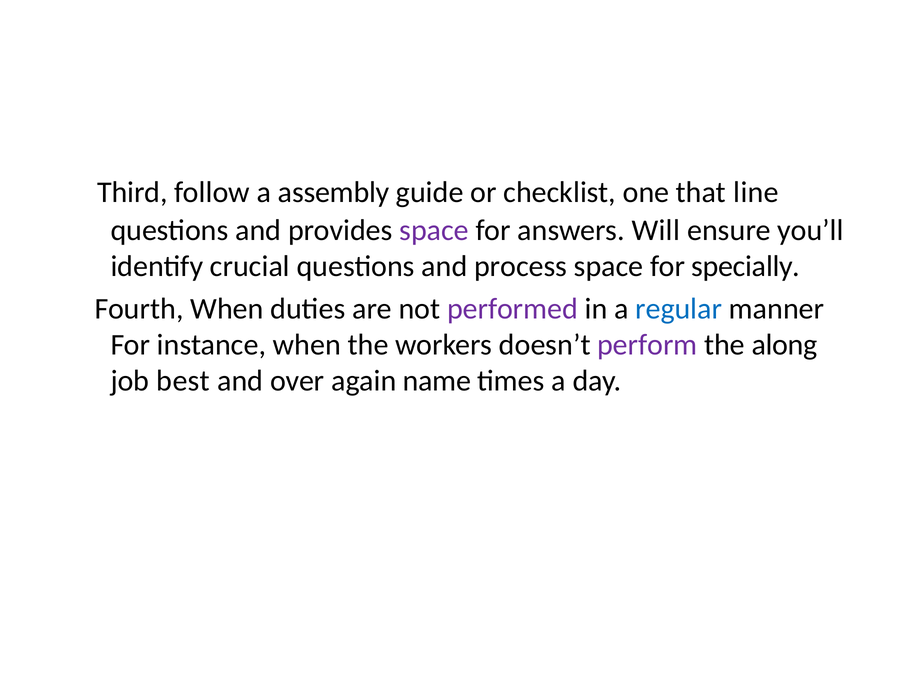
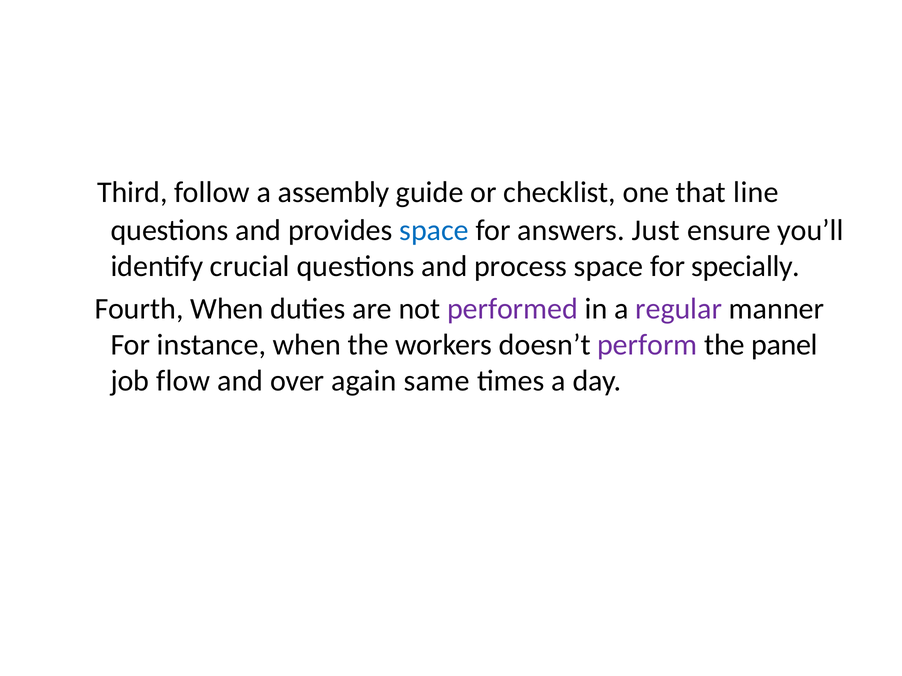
space at (434, 231) colour: purple -> blue
Will: Will -> Just
regular colour: blue -> purple
along: along -> panel
best: best -> flow
name: name -> same
